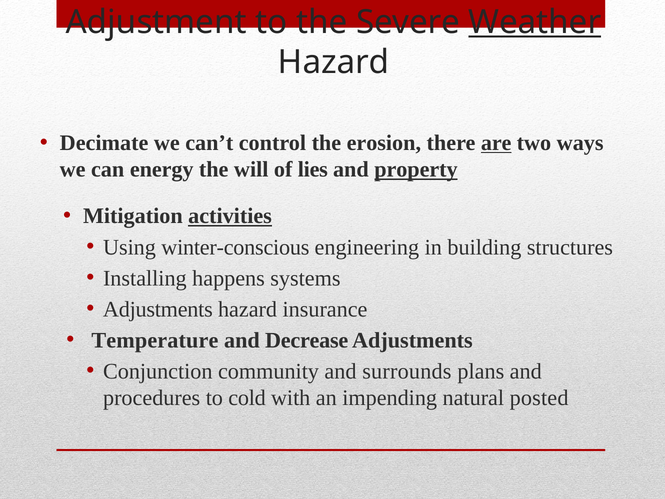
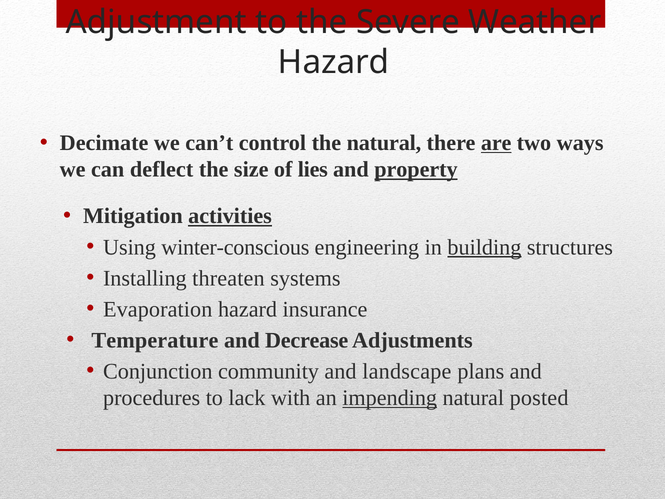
Weather underline: present -> none
the erosion: erosion -> natural
energy: energy -> deflect
will: will -> size
building underline: none -> present
happens: happens -> threaten
Adjustments at (158, 309): Adjustments -> Evaporation
surrounds: surrounds -> landscape
cold: cold -> lack
impending underline: none -> present
